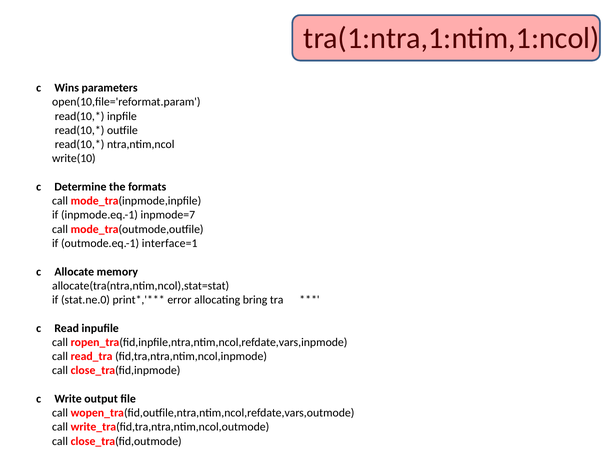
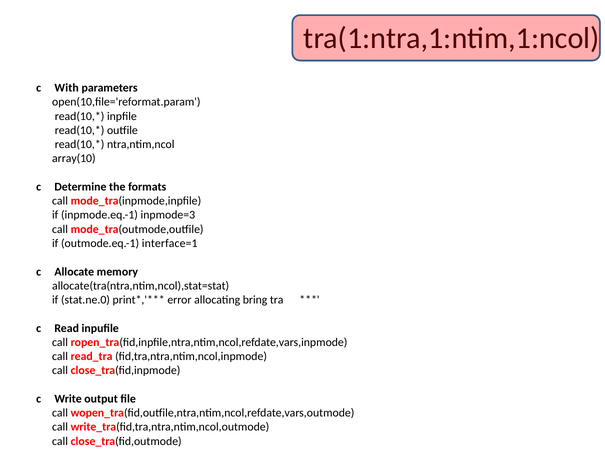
Wins: Wins -> With
write(10: write(10 -> array(10
inpmode=7: inpmode=7 -> inpmode=3
